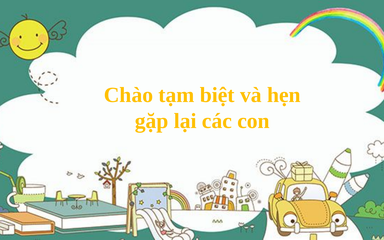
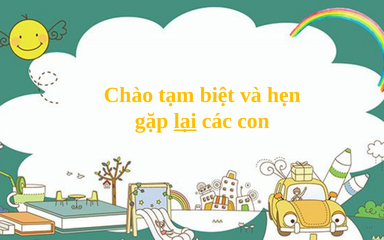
lại underline: none -> present
